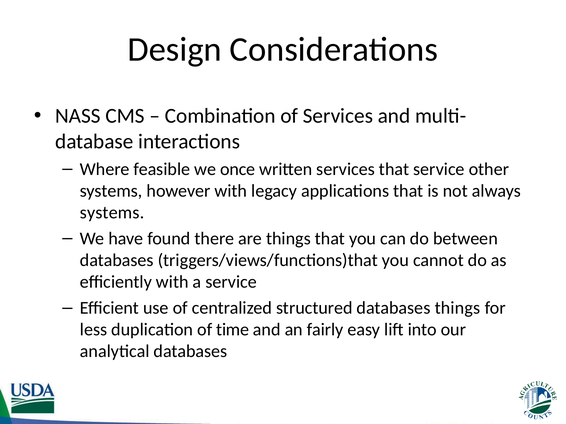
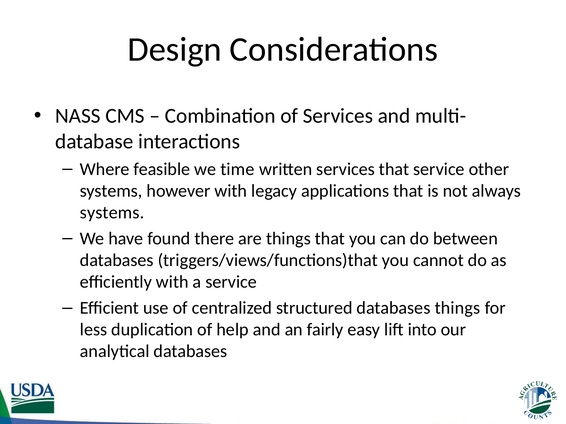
once: once -> time
time: time -> help
